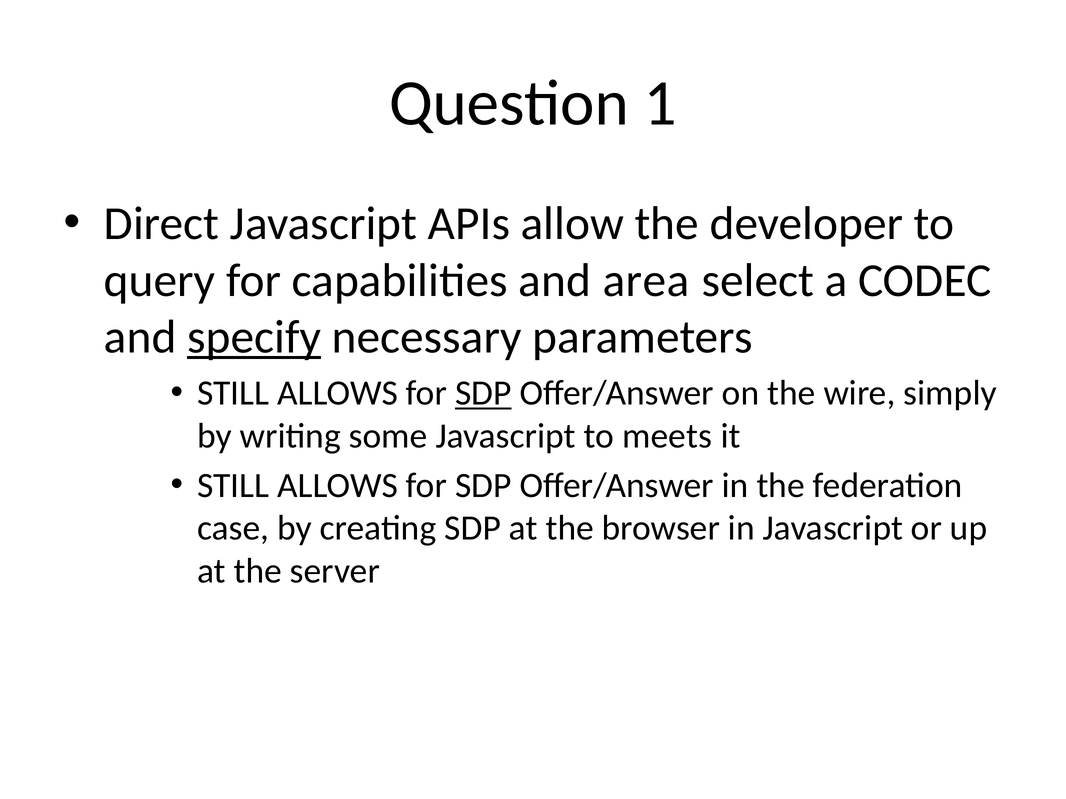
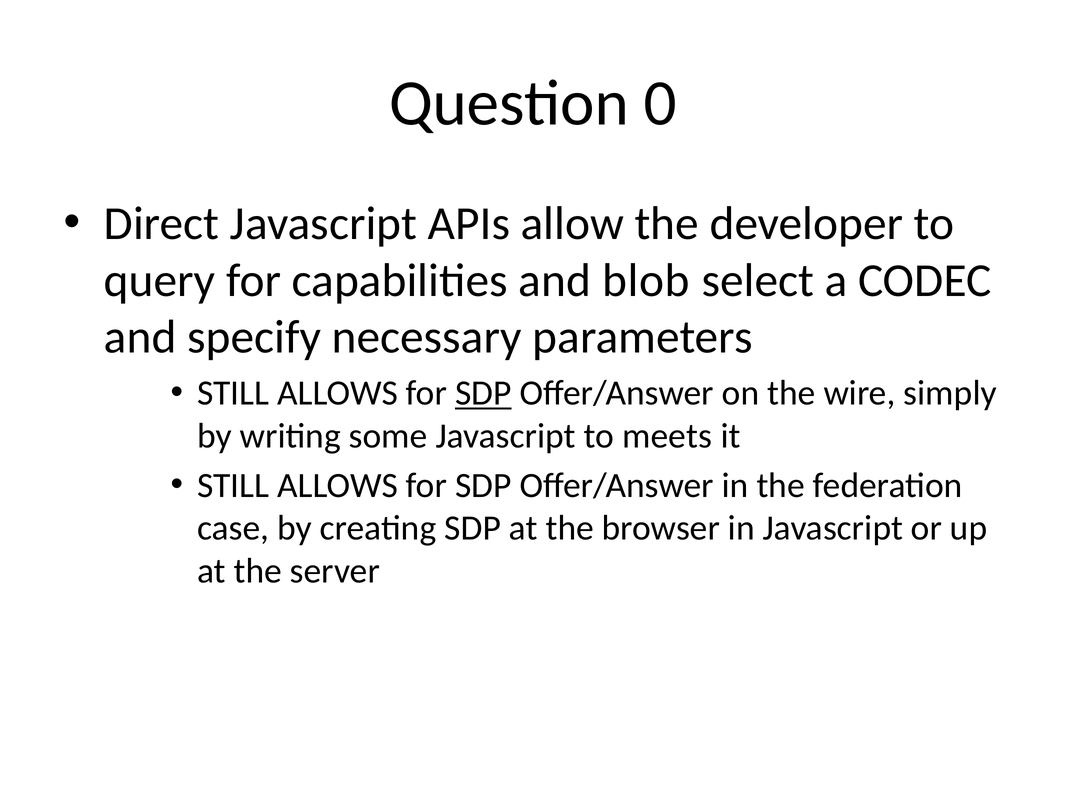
1: 1 -> 0
area: area -> blob
specify underline: present -> none
